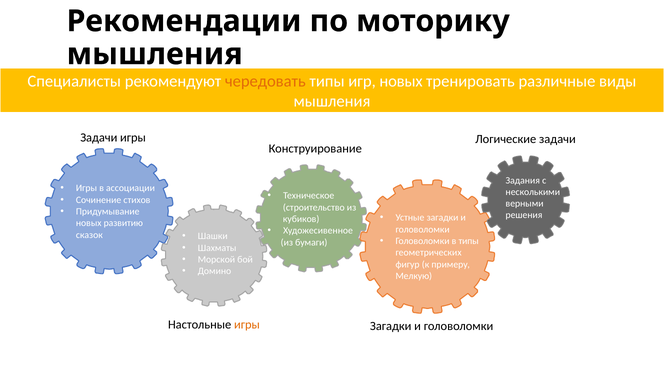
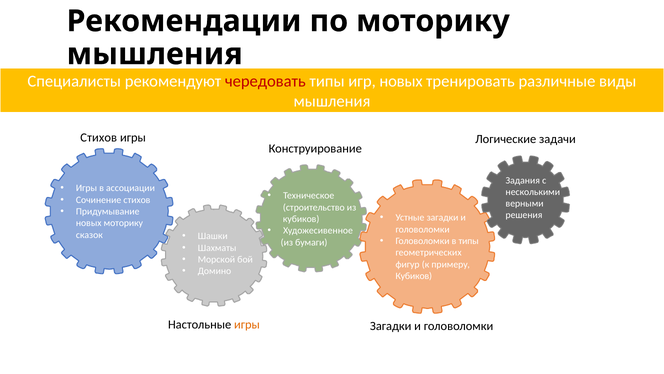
чередовать colour: orange -> red
Задачи at (99, 137): Задачи -> Стихов
новых развитию: развитию -> моторику
Мелкую at (414, 276): Мелкую -> Кубиков
